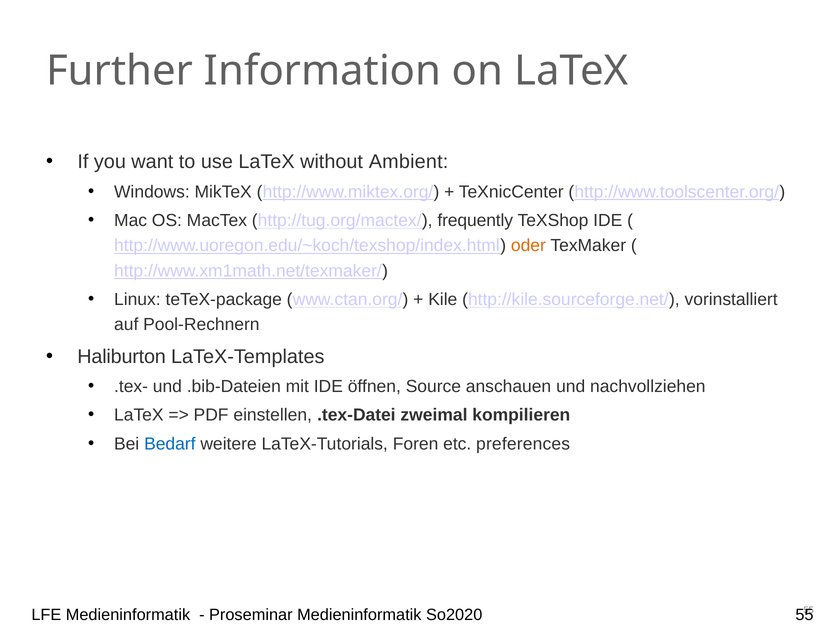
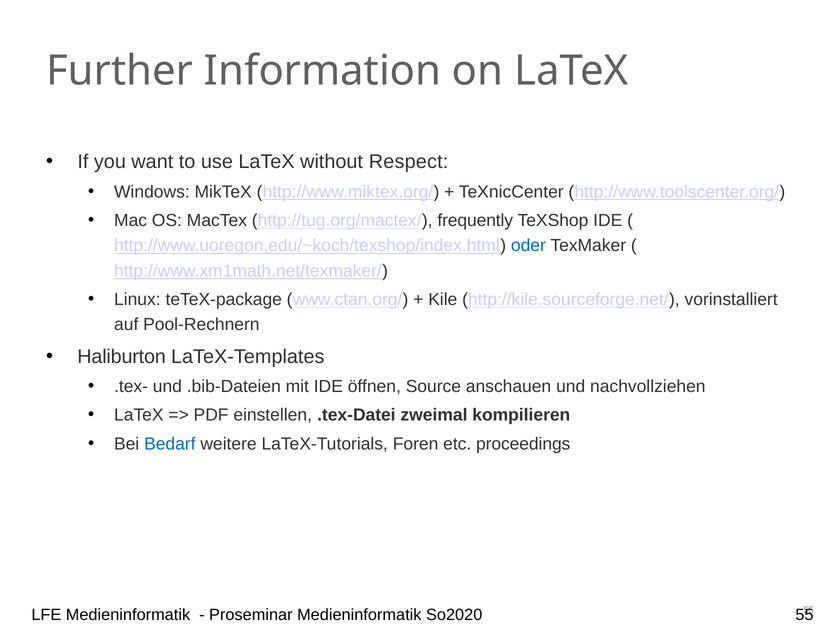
Ambient: Ambient -> Respect
oder colour: orange -> blue
preferences: preferences -> proceedings
